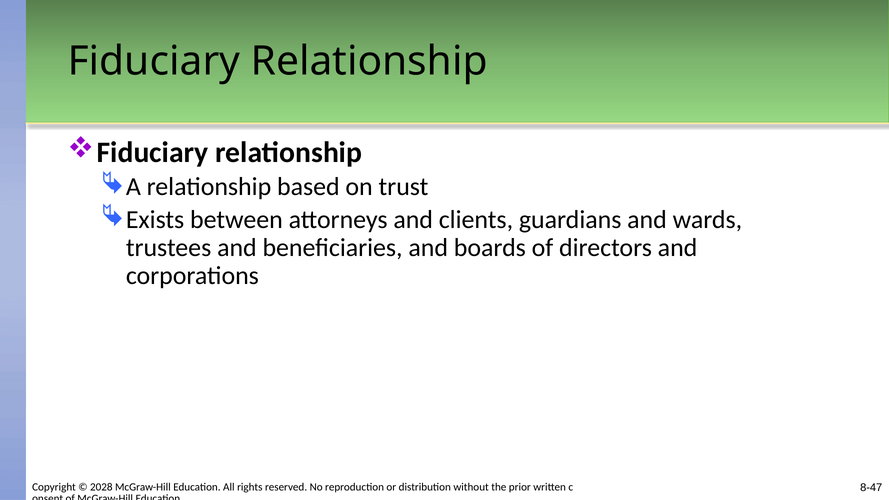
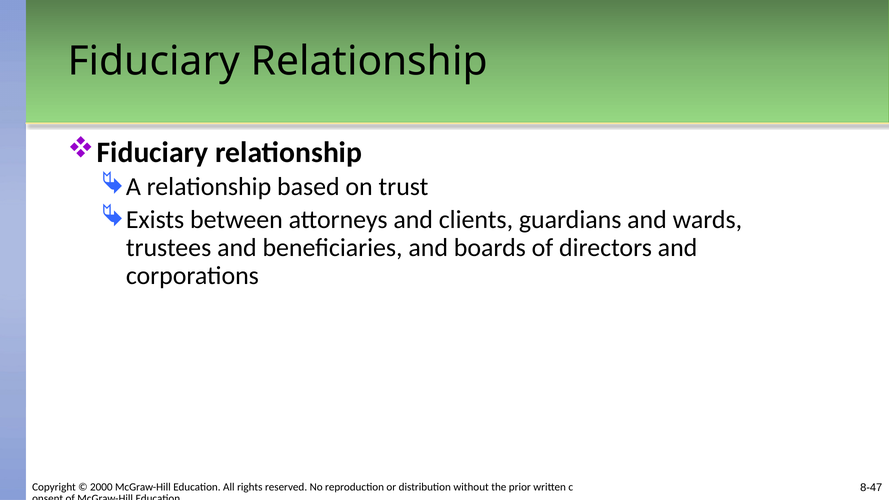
2028: 2028 -> 2000
